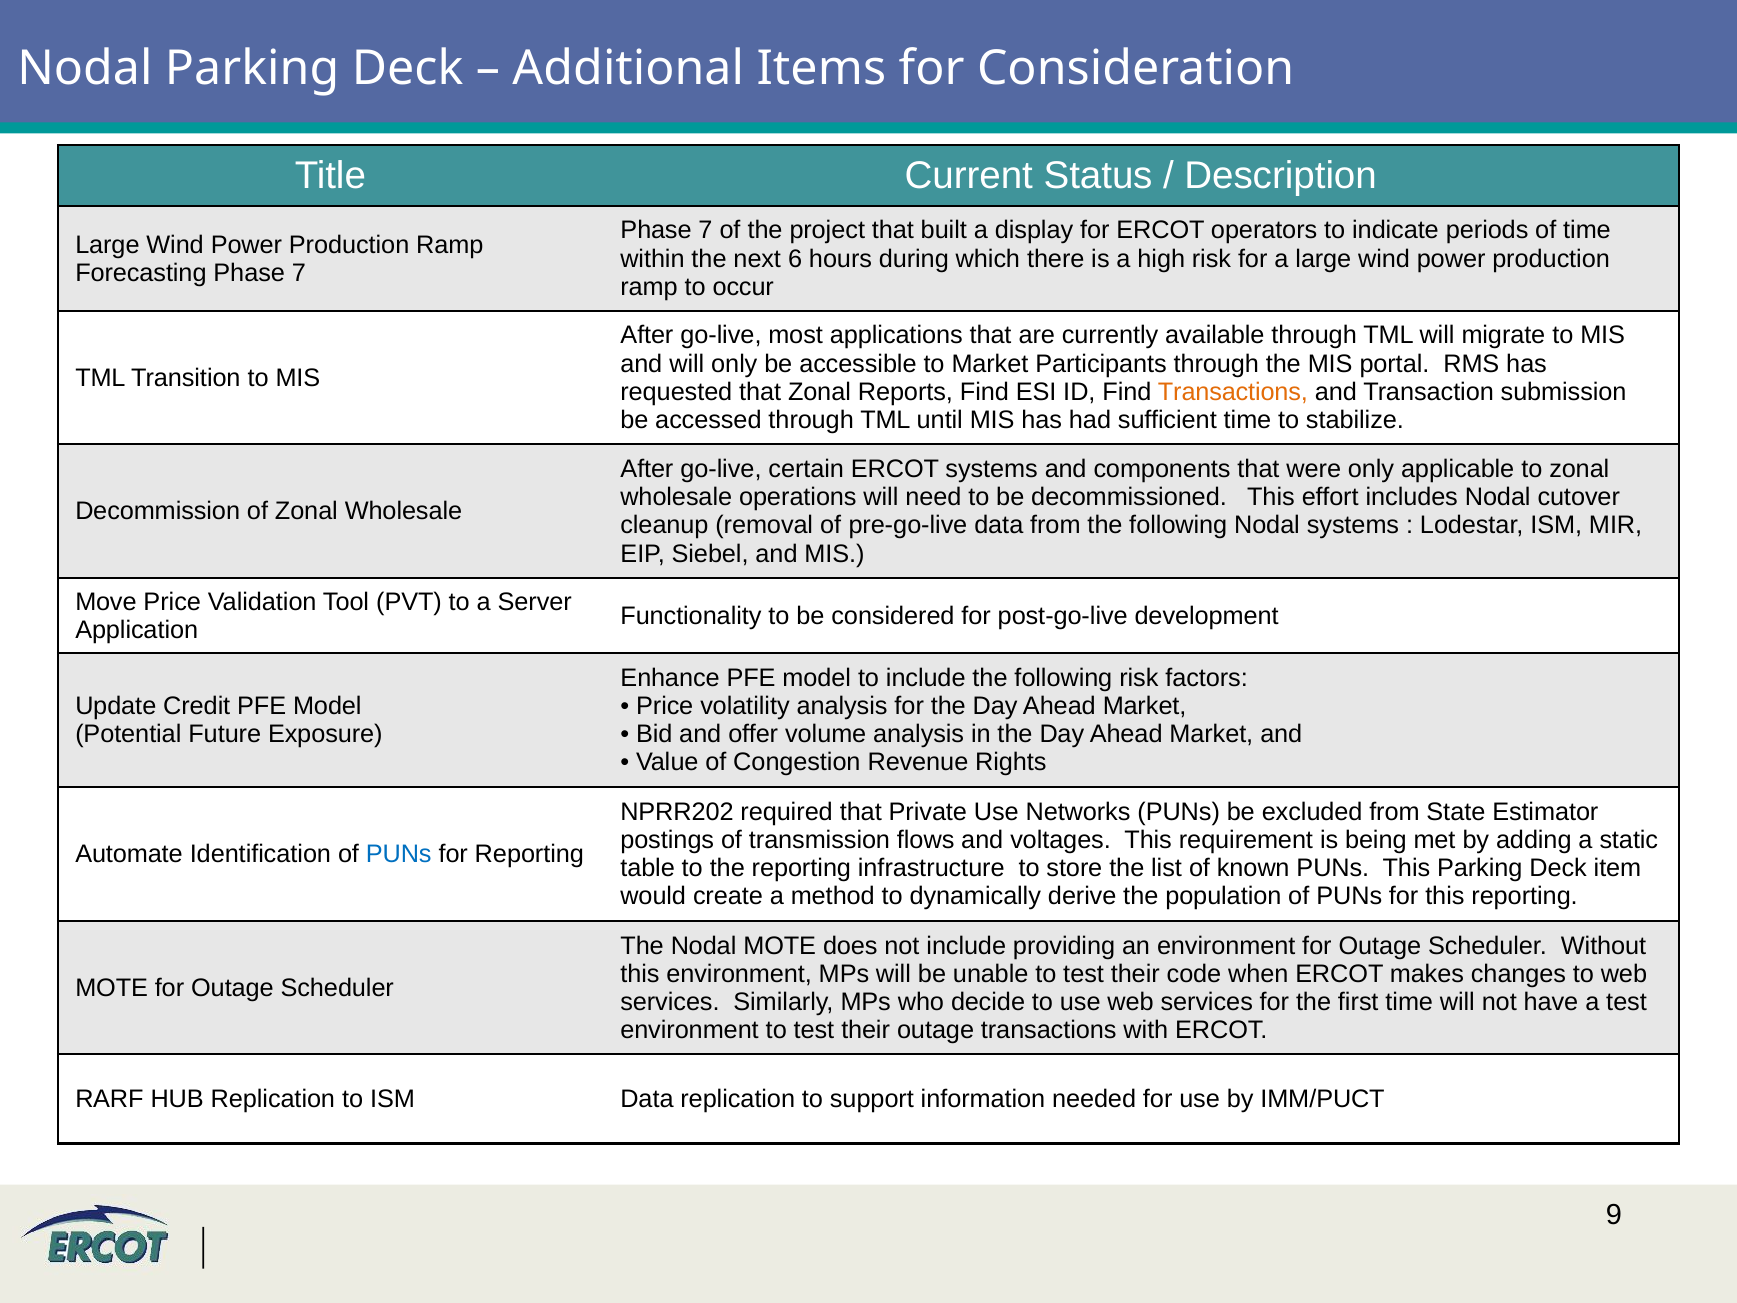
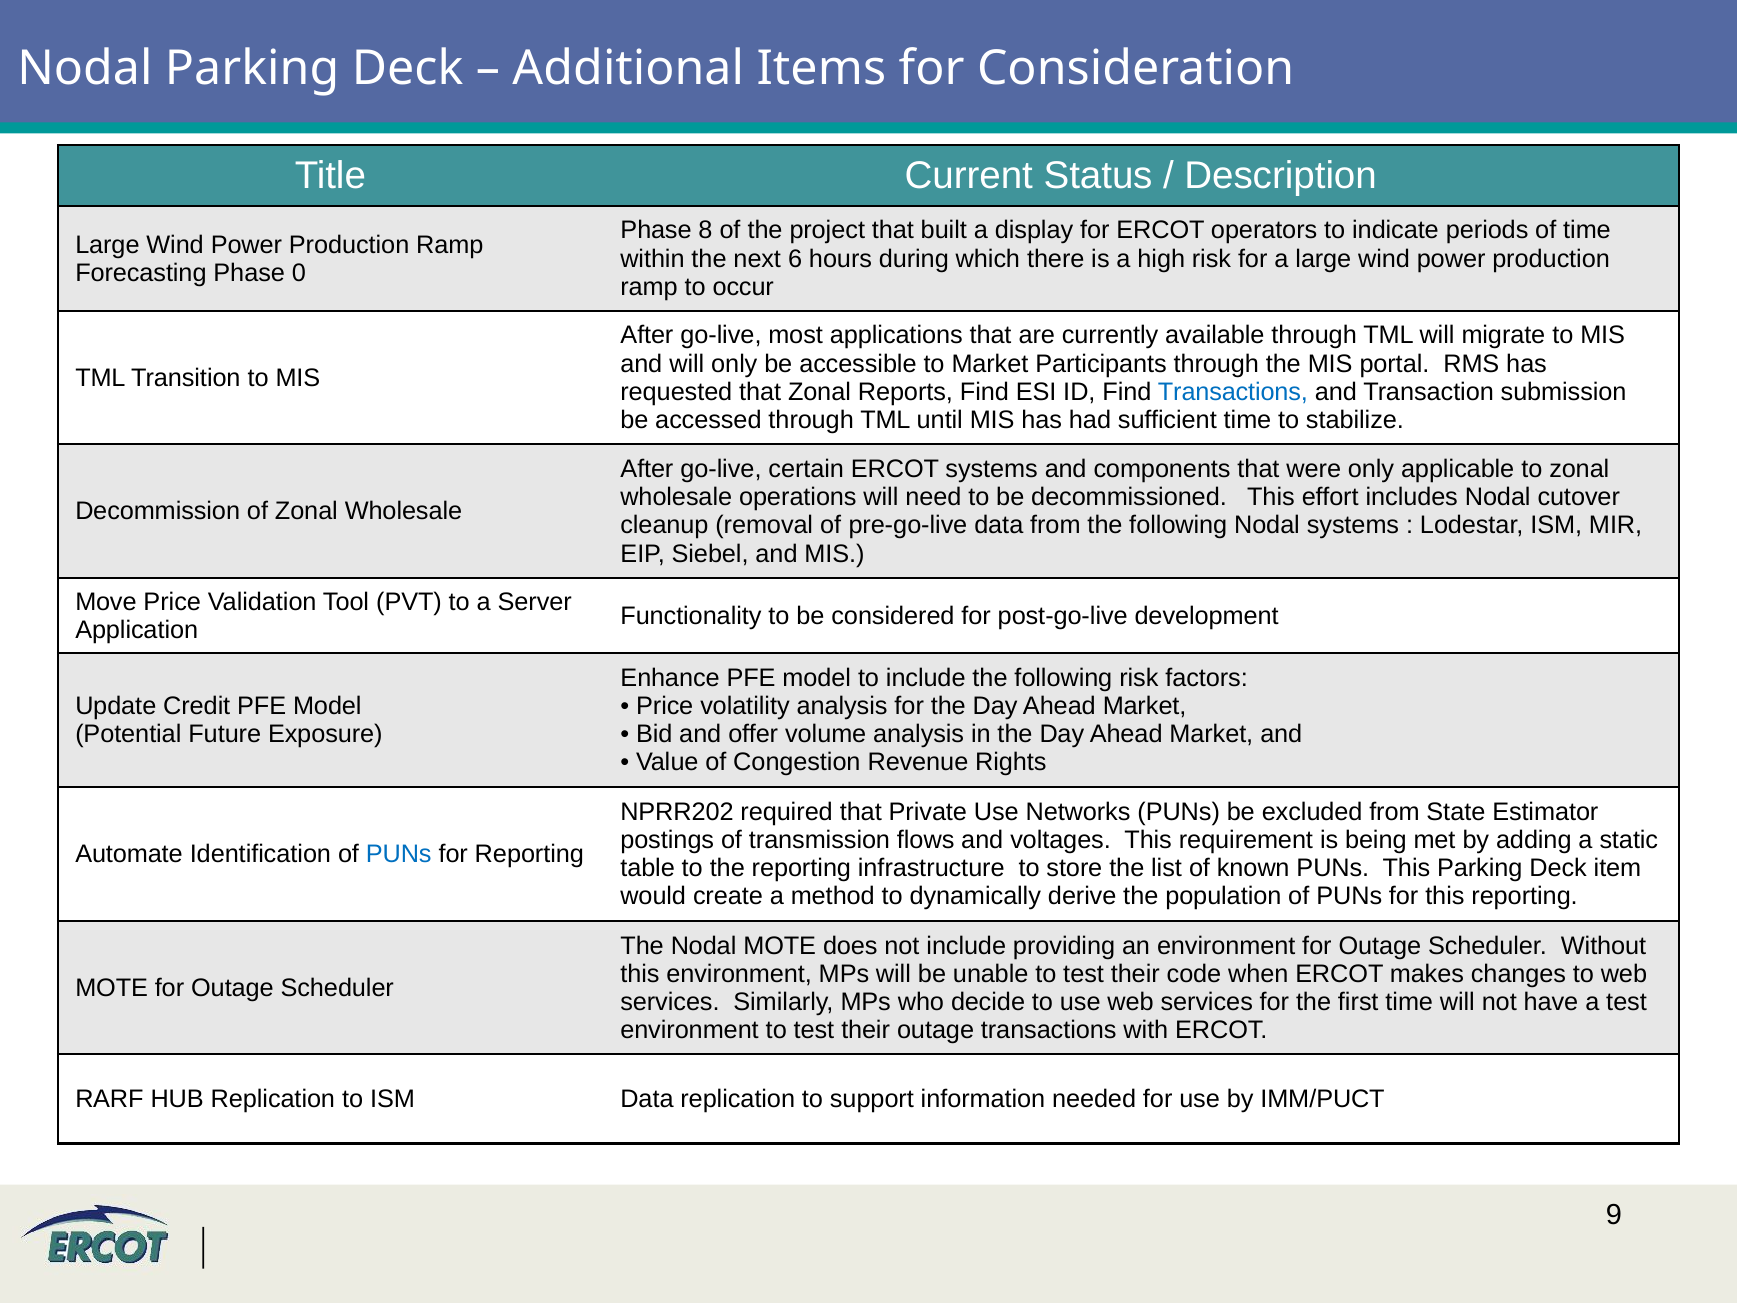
7 at (706, 231): 7 -> 8
Forecasting Phase 7: 7 -> 0
Transactions at (1233, 392) colour: orange -> blue
